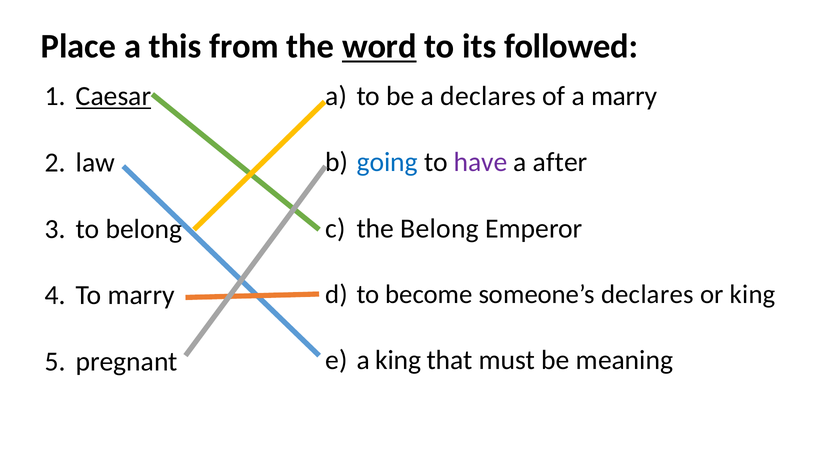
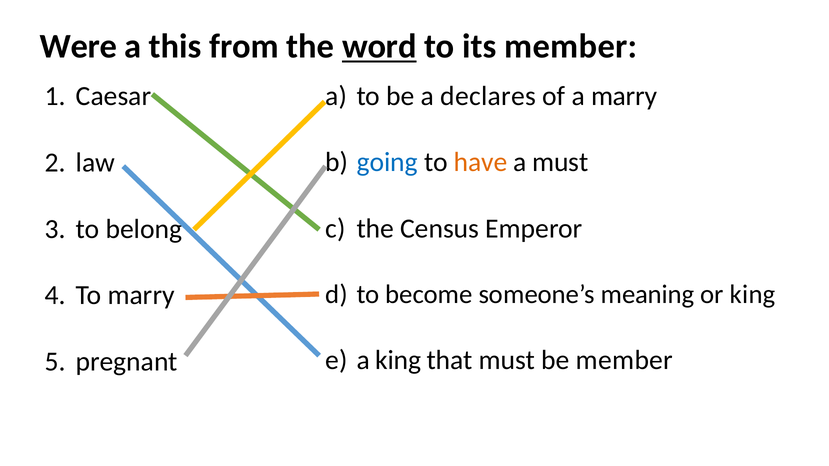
Place: Place -> Were
its followed: followed -> member
Caesar underline: present -> none
have colour: purple -> orange
a after: after -> must
the Belong: Belong -> Census
someone’s declares: declares -> meaning
be meaning: meaning -> member
